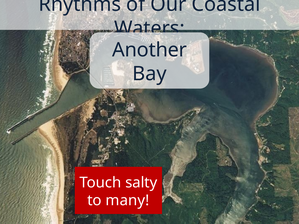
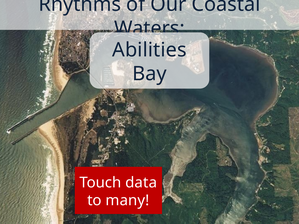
Another: Another -> Abilities
salty: salty -> data
